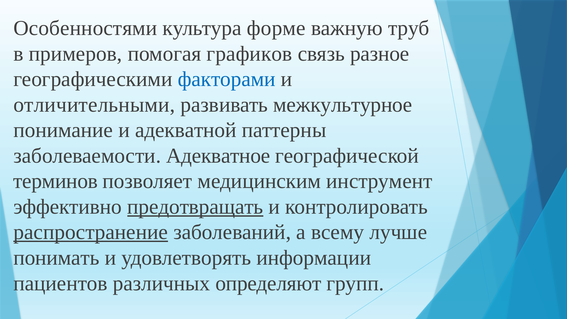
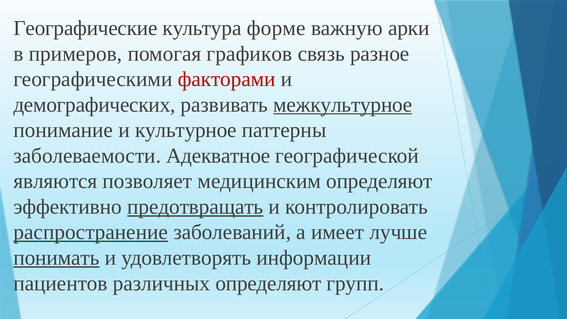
Особенностями: Особенностями -> Географические
труб: труб -> арки
факторами colour: blue -> red
отличительными: отличительными -> демографических
межкультурное underline: none -> present
адекватной: адекватной -> культурное
терминов: терминов -> являются
медицинским инструмент: инструмент -> определяют
всему: всему -> имеет
понимать underline: none -> present
